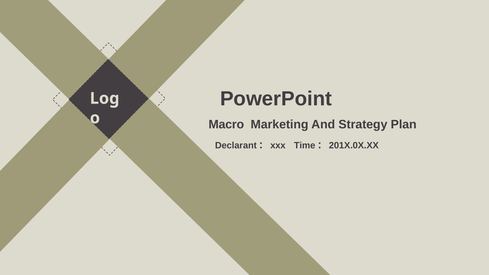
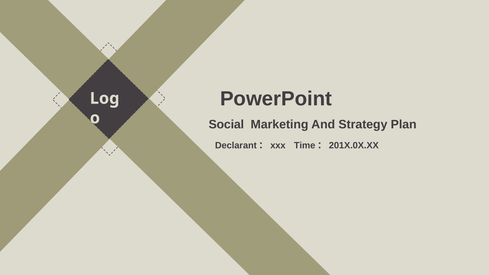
Macro: Macro -> Social
